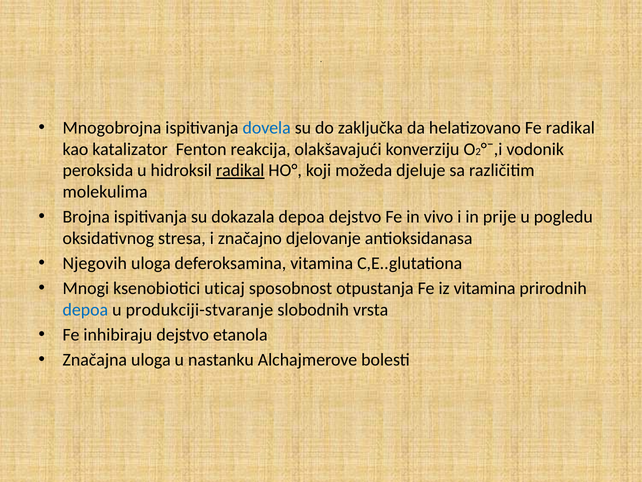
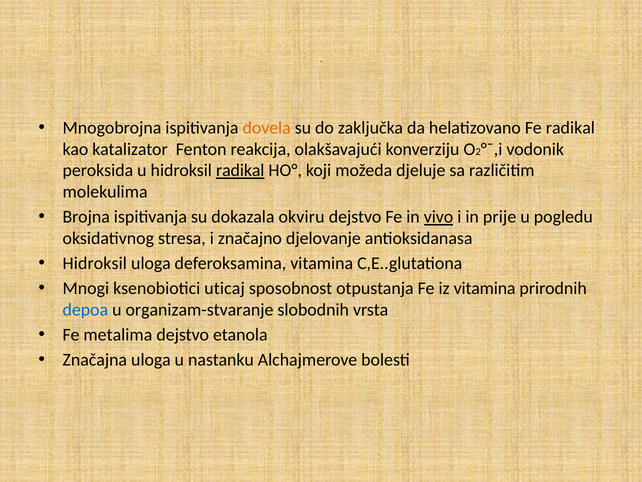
dovela colour: blue -> orange
dokazala depoa: depoa -> okviru
vivo underline: none -> present
Njegovih at (95, 263): Njegovih -> Hidroksil
produkciji-stvaranje: produkciji-stvaranje -> organizam-stvaranje
inhibiraju: inhibiraju -> metalima
